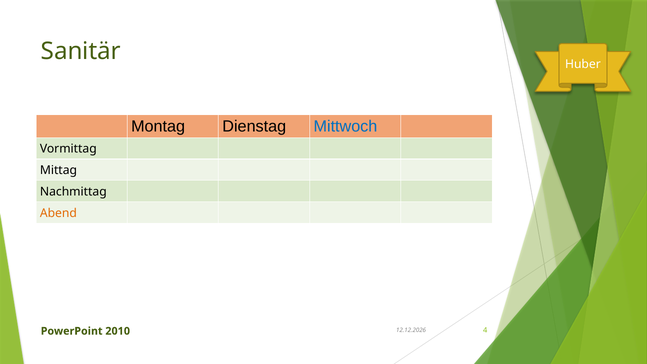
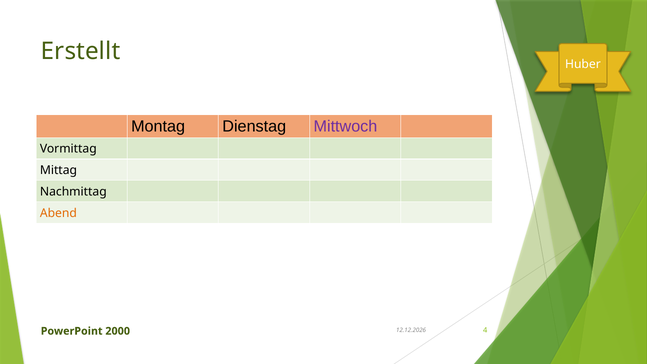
Sanitär: Sanitär -> Erstellt
Mittwoch colour: blue -> purple
2010: 2010 -> 2000
